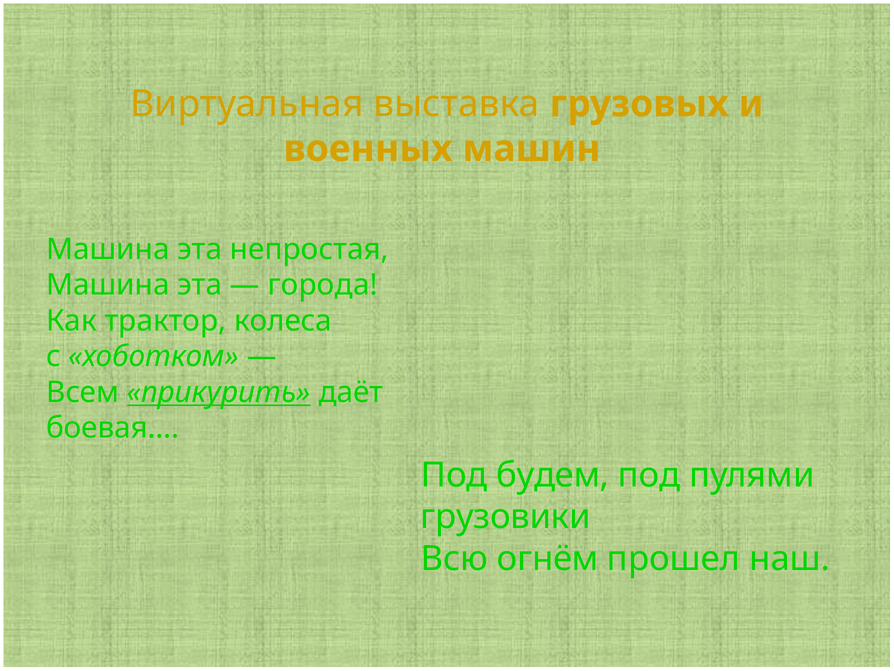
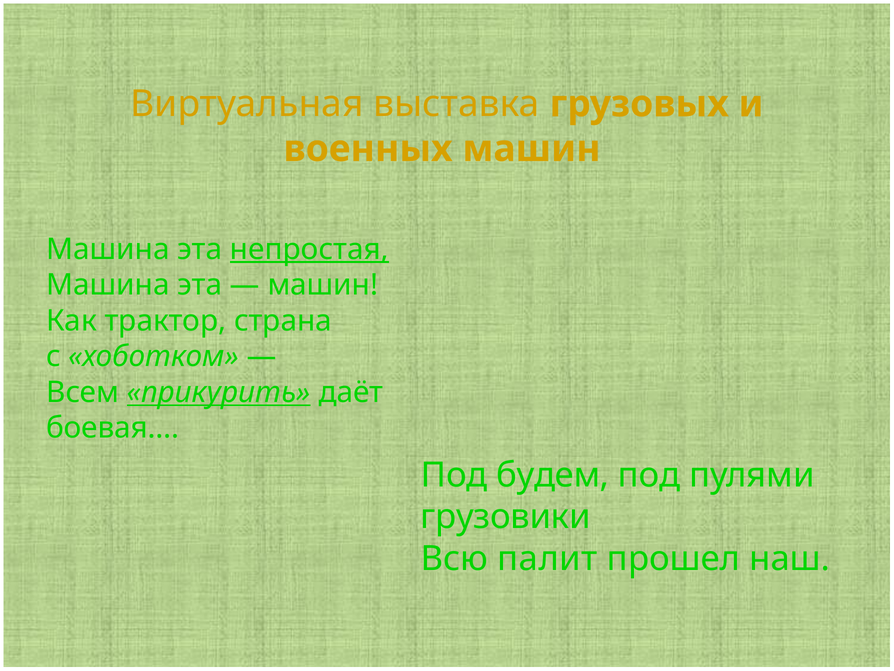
непростая underline: none -> present
города at (323, 285): города -> машин
колеса: колеса -> страна
огнём: огнём -> палит
